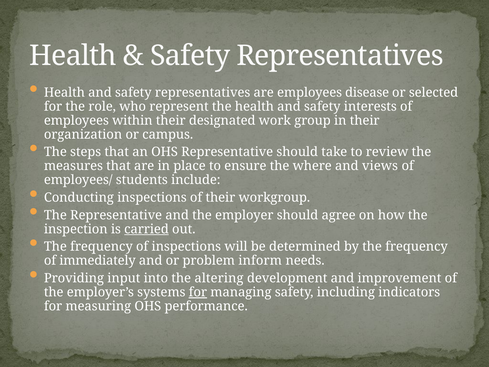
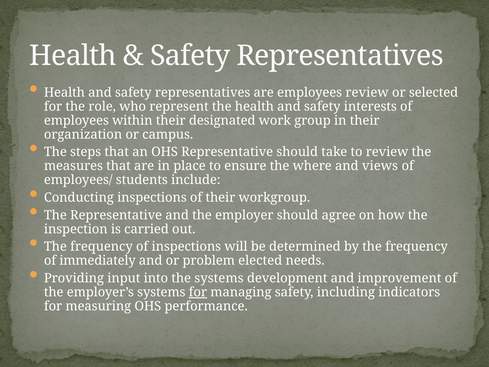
employees disease: disease -> review
carried underline: present -> none
inform: inform -> elected
the altering: altering -> systems
